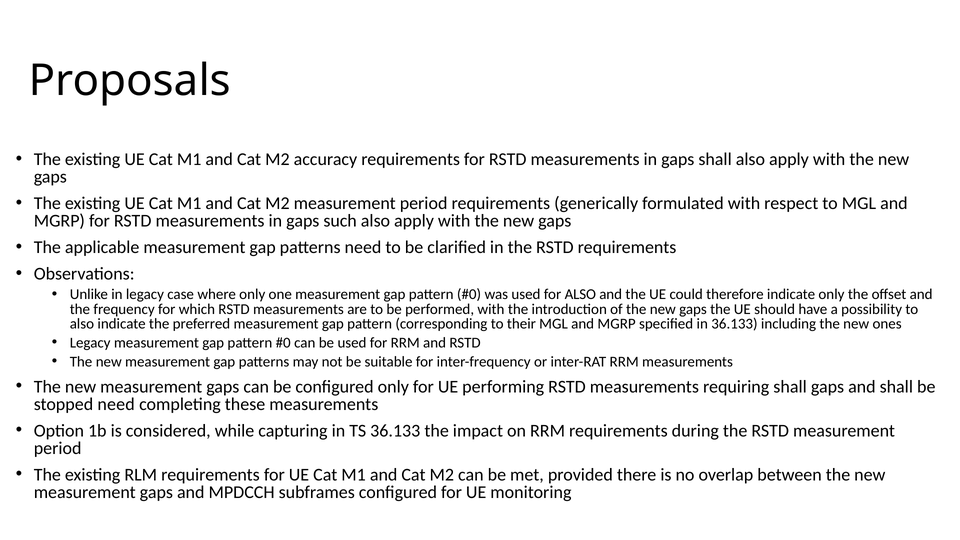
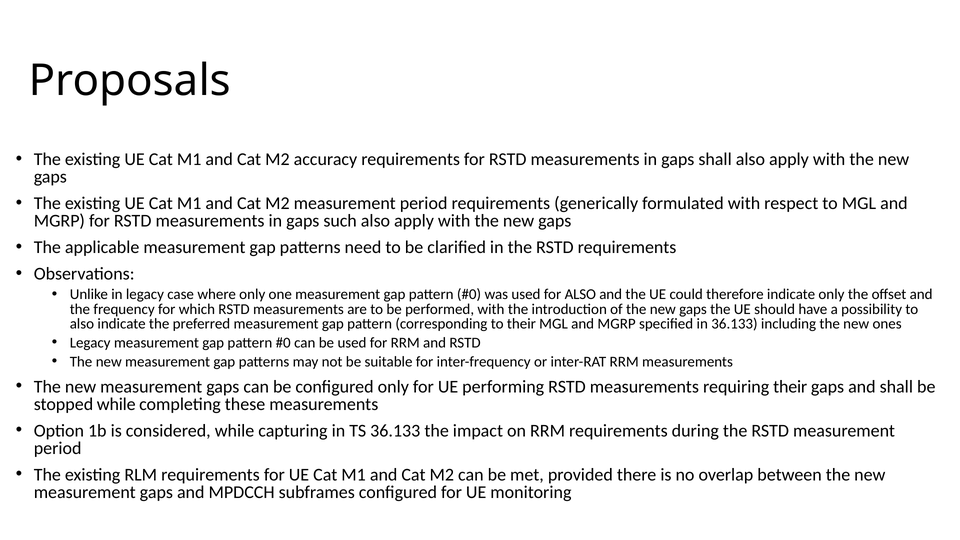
requiring shall: shall -> their
stopped need: need -> while
